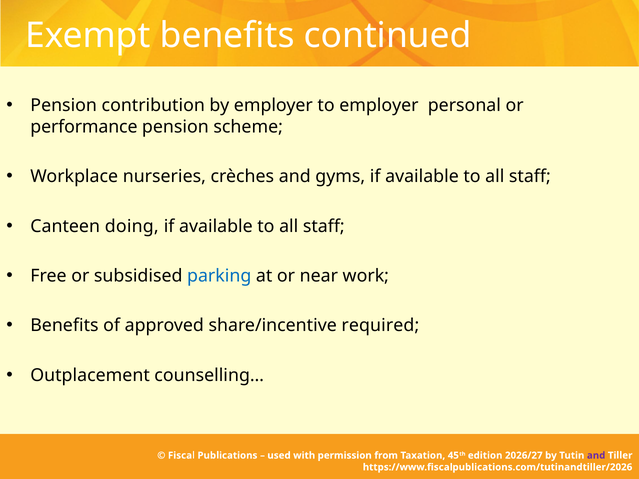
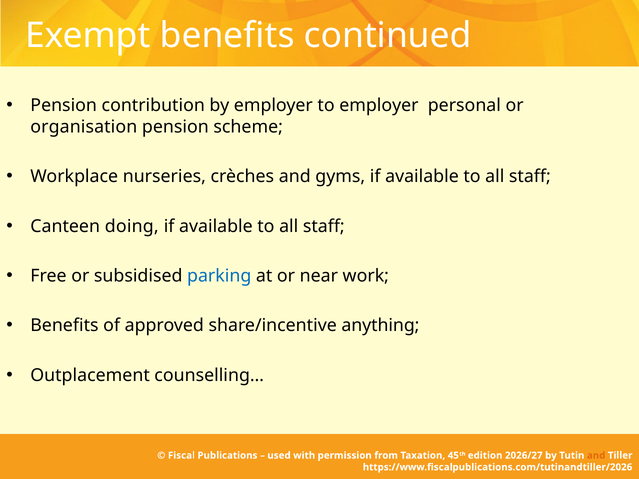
performance: performance -> organisation
required: required -> anything
and at (596, 456) colour: purple -> orange
